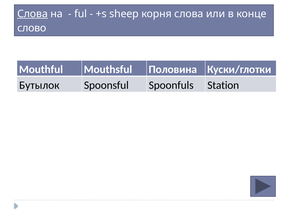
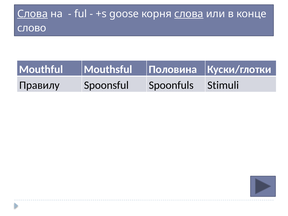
sheep: sheep -> goose
слова at (189, 14) underline: none -> present
Бутылок: Бутылок -> Правилу
Station: Station -> Stimuli
